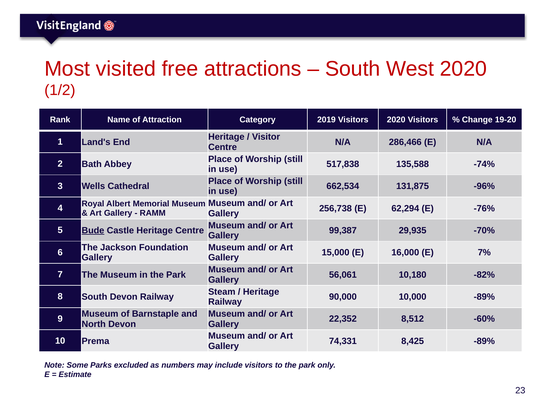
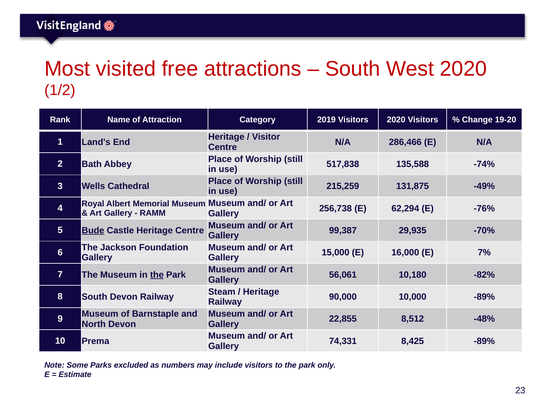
662,534: 662,534 -> 215,259
-96%: -96% -> -49%
the at (157, 275) underline: none -> present
22,352: 22,352 -> 22,855
-60%: -60% -> -48%
